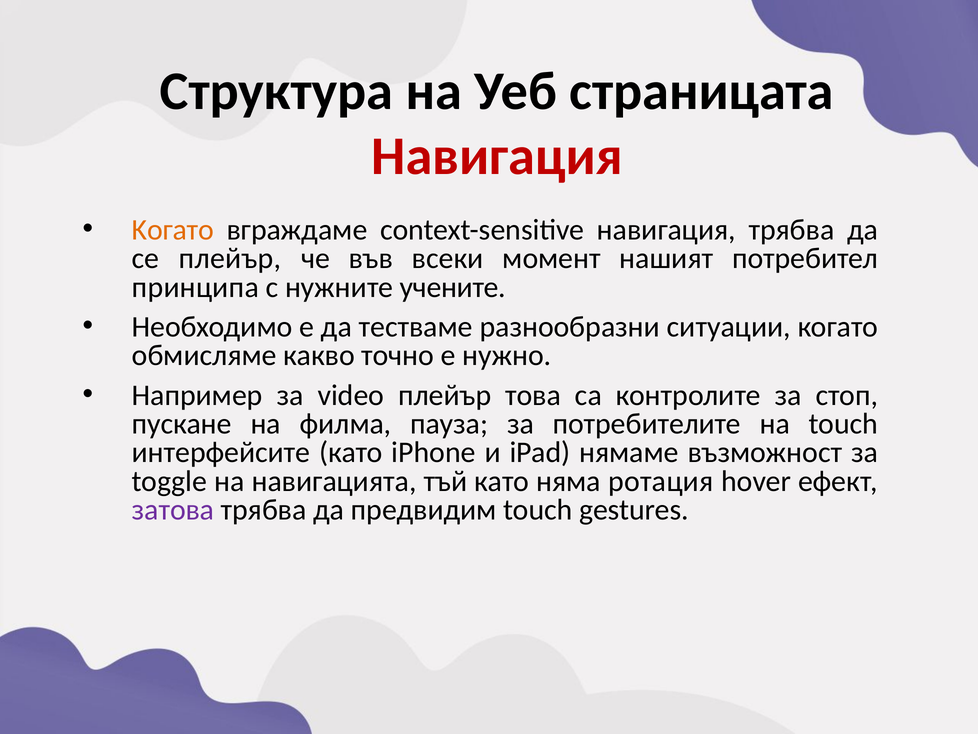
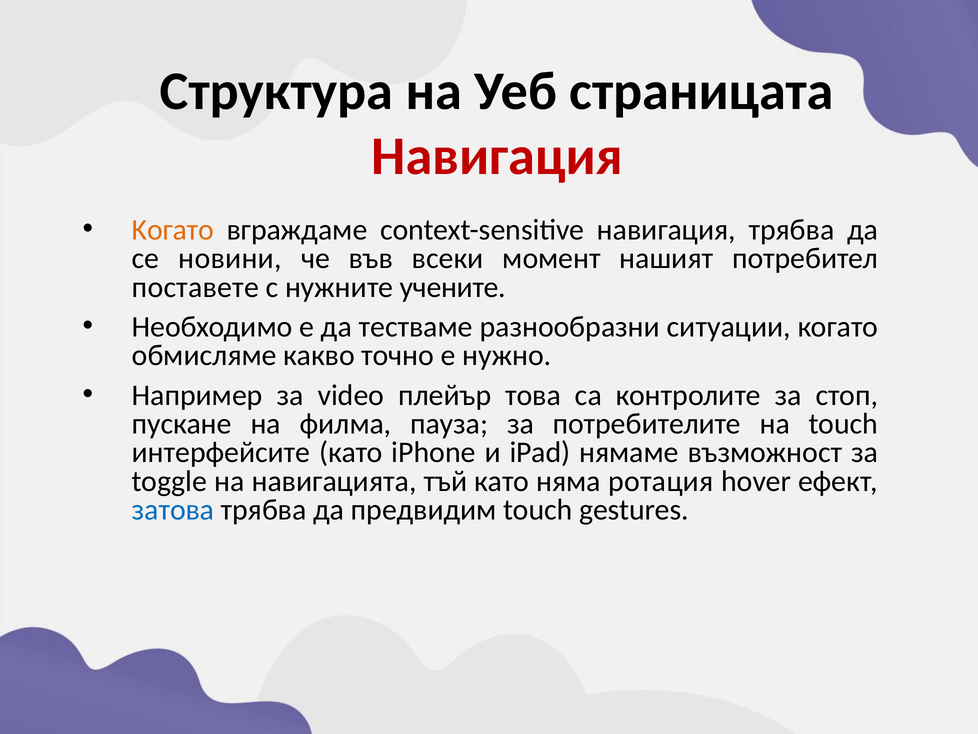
се плейър: плейър -> новини
принципа: принципа -> поставете
затова colour: purple -> blue
